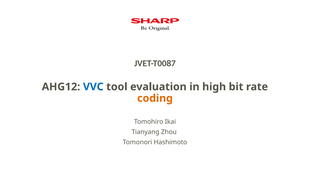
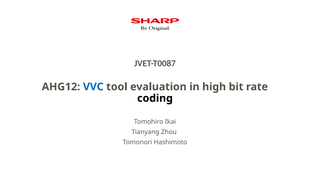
coding colour: orange -> black
